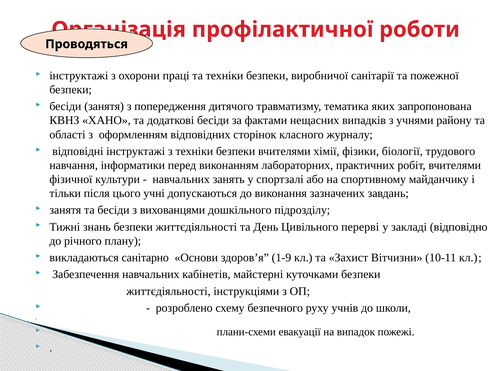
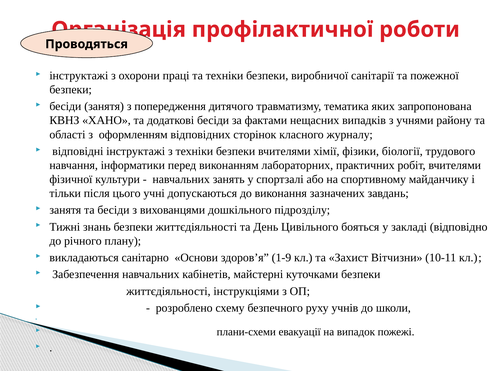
перерві: перерві -> бояться
